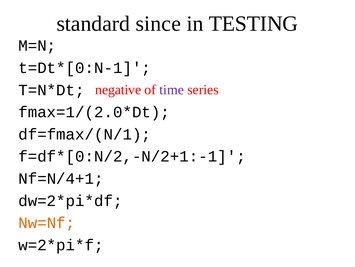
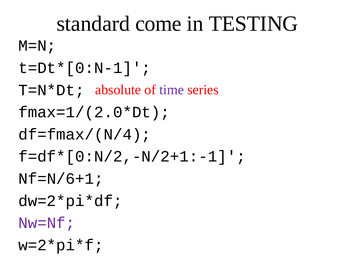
since: since -> come
negative: negative -> absolute
df=fmax/(N/1: df=fmax/(N/1 -> df=fmax/(N/4
Nf=N/4+1: Nf=N/4+1 -> Nf=N/6+1
Nw=Nf colour: orange -> purple
